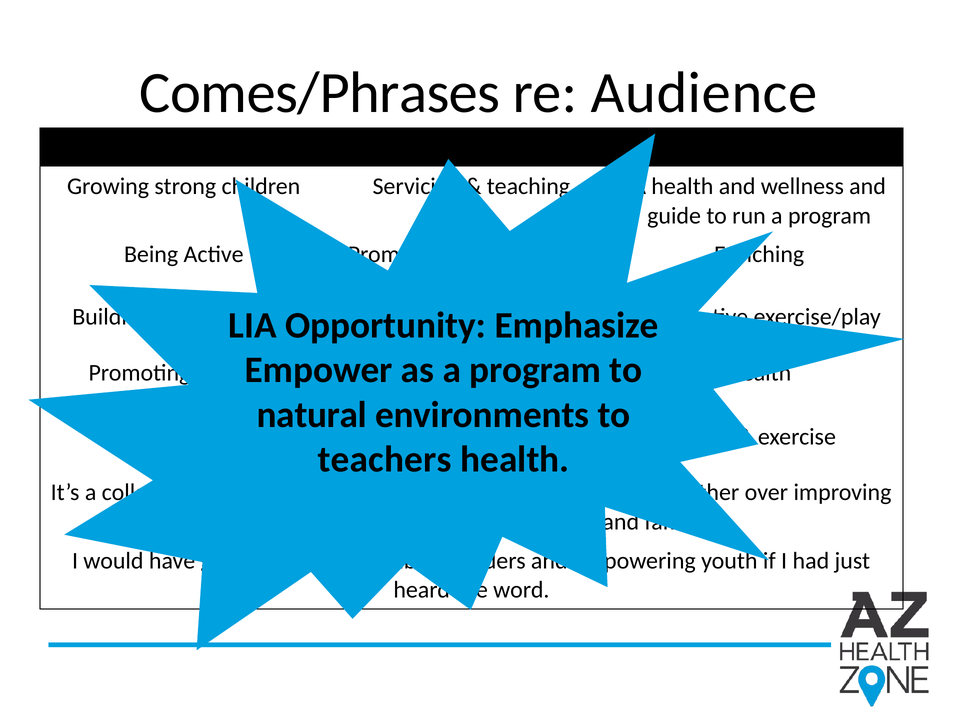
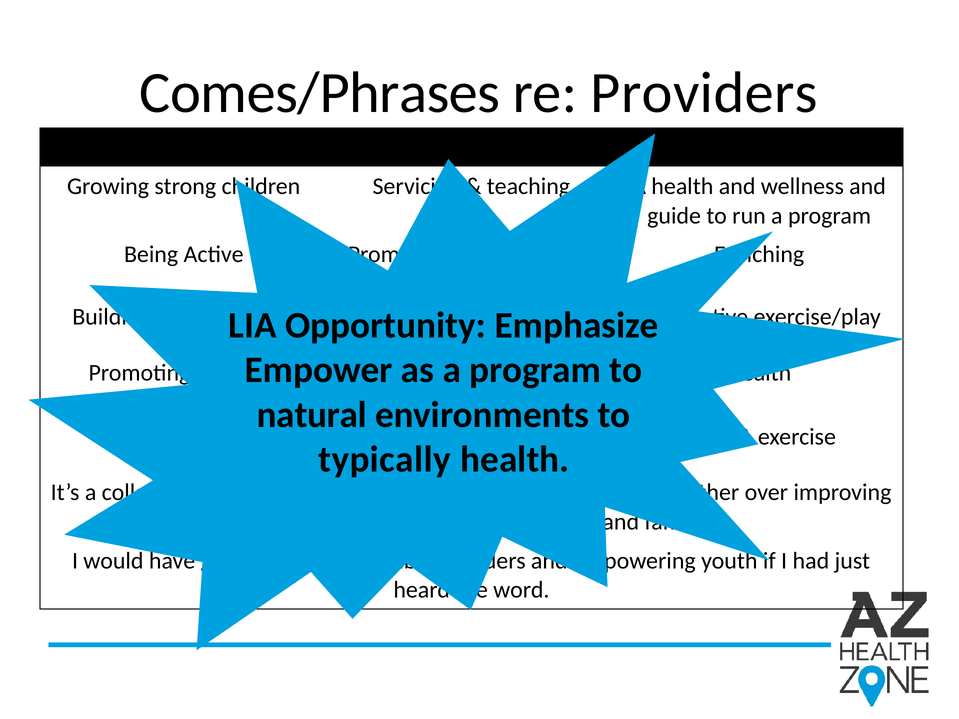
Audience: Audience -> Providers
teachers: teachers -> typically
